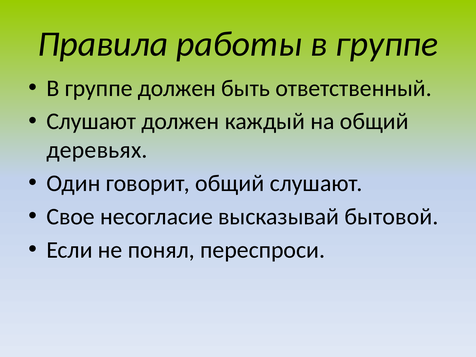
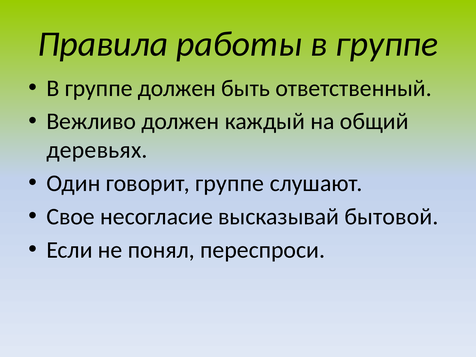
Слушают at (91, 121): Слушают -> Вежливо
говорит общий: общий -> группе
